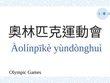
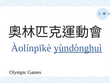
yùndònghuì underline: none -> present
